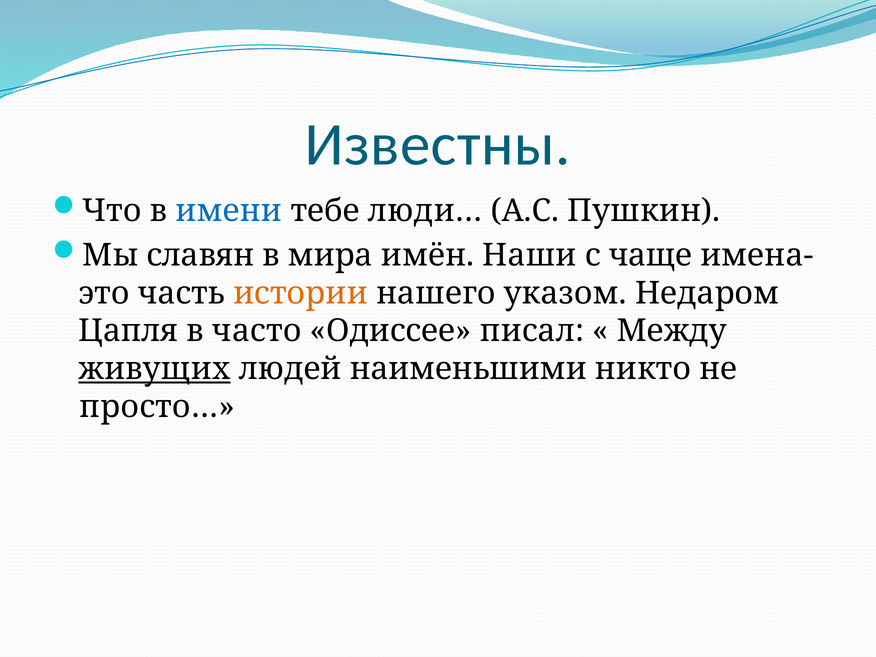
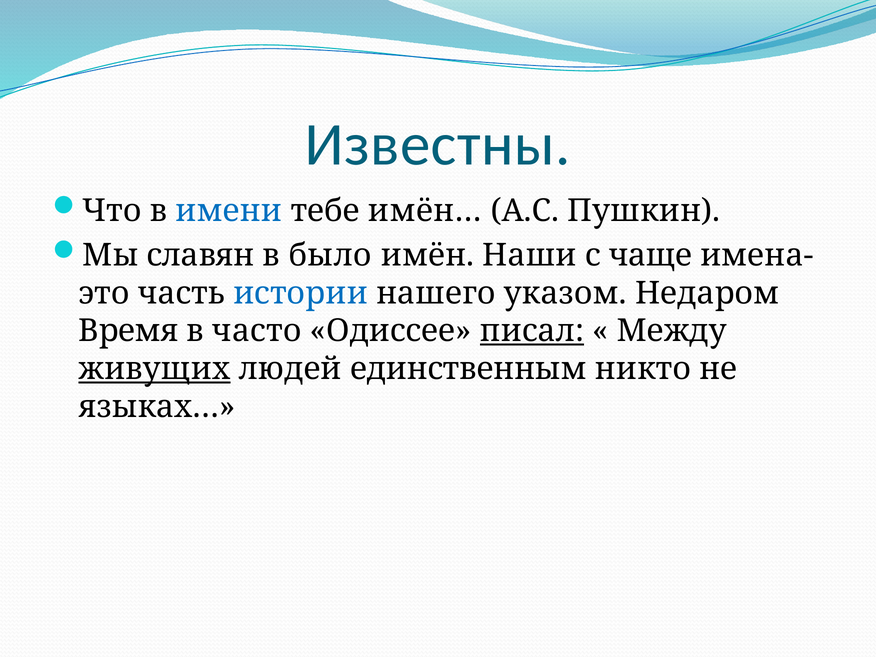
люди…: люди… -> имён…
мира: мира -> было
истории colour: orange -> blue
Цапля: Цапля -> Время
писал underline: none -> present
наименьшими: наименьшими -> единственным
просто…: просто… -> языках…
